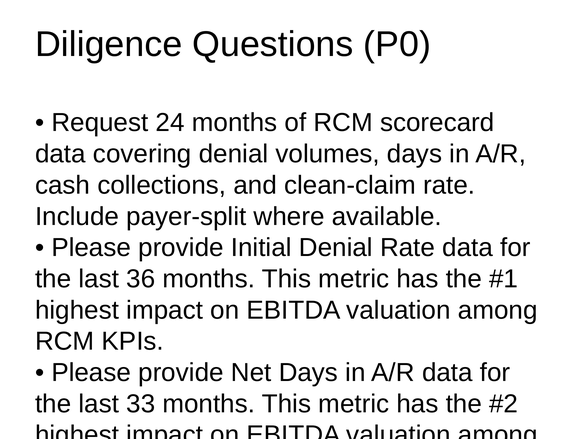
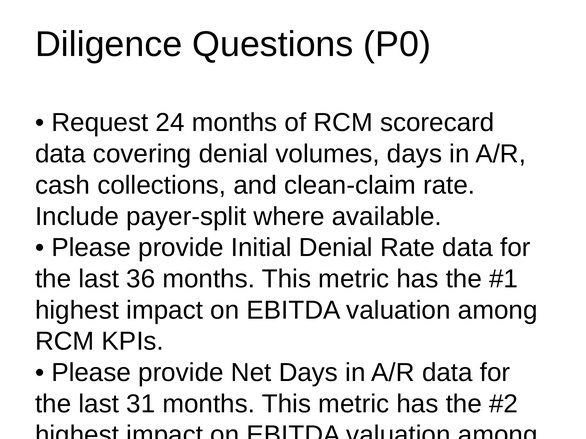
33: 33 -> 31
